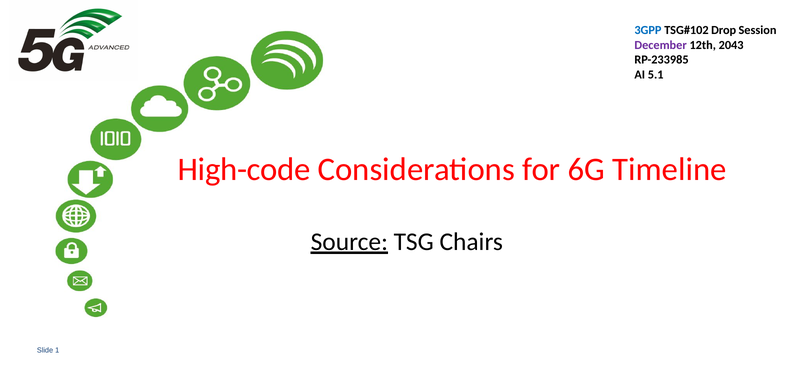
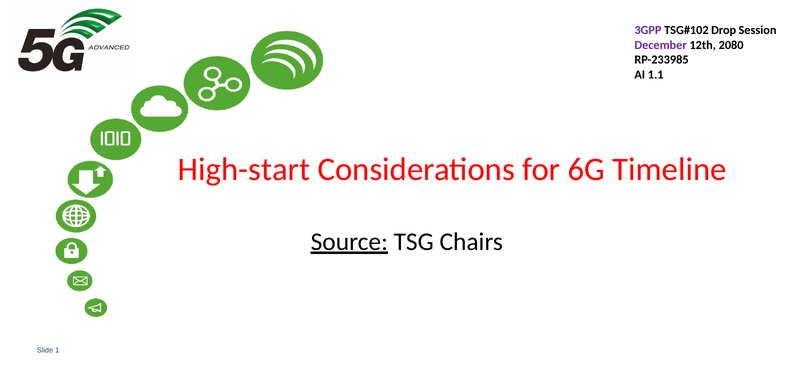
3GPP at (648, 30) colour: blue -> purple
2043: 2043 -> 2080
5.1: 5.1 -> 1.1
High-code: High-code -> High-start
